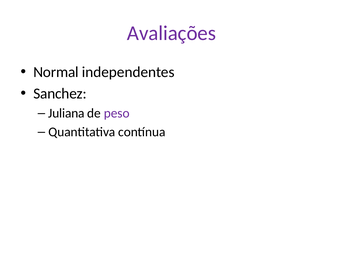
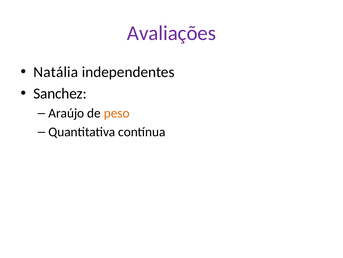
Normal: Normal -> Natália
Juliana: Juliana -> Araújo
peso colour: purple -> orange
